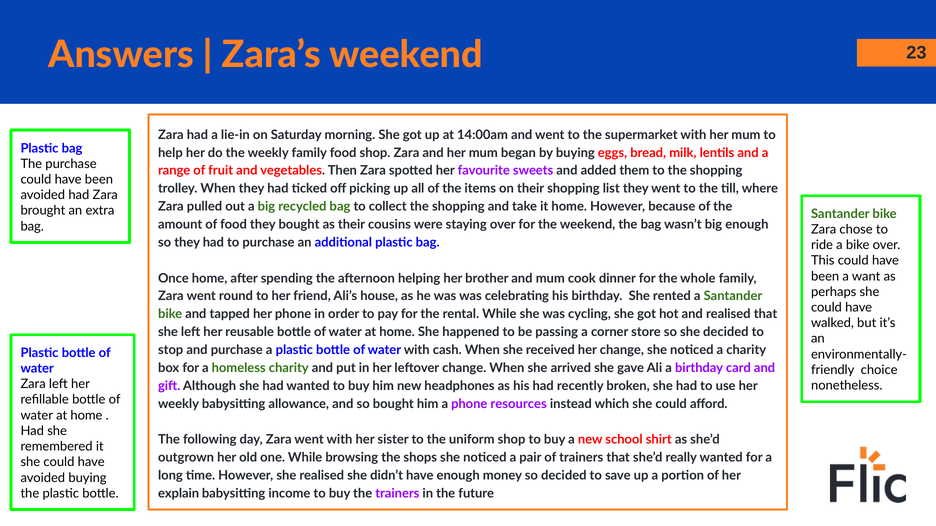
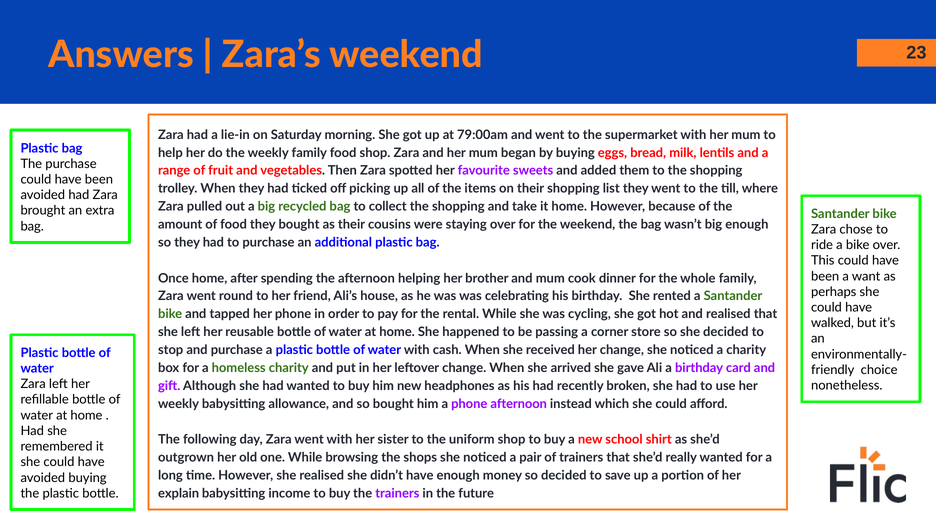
14:00am: 14:00am -> 79:00am
phone resources: resources -> afternoon
